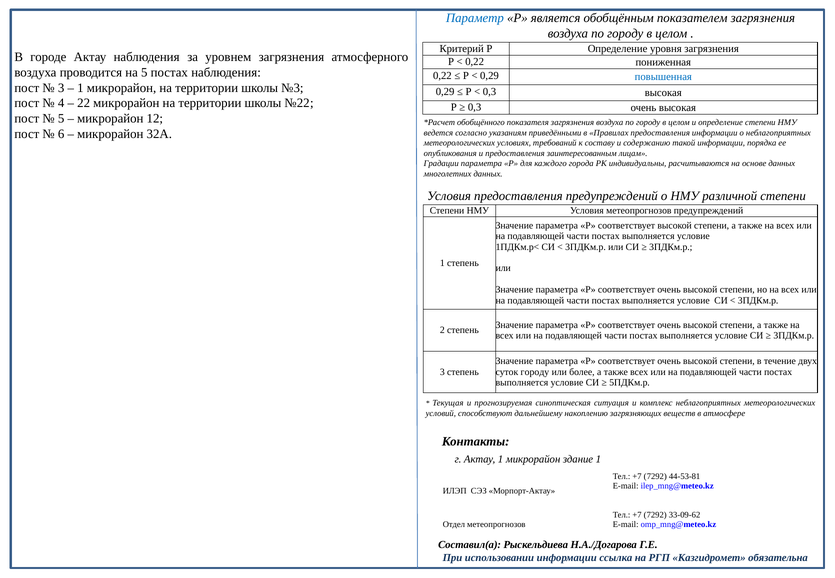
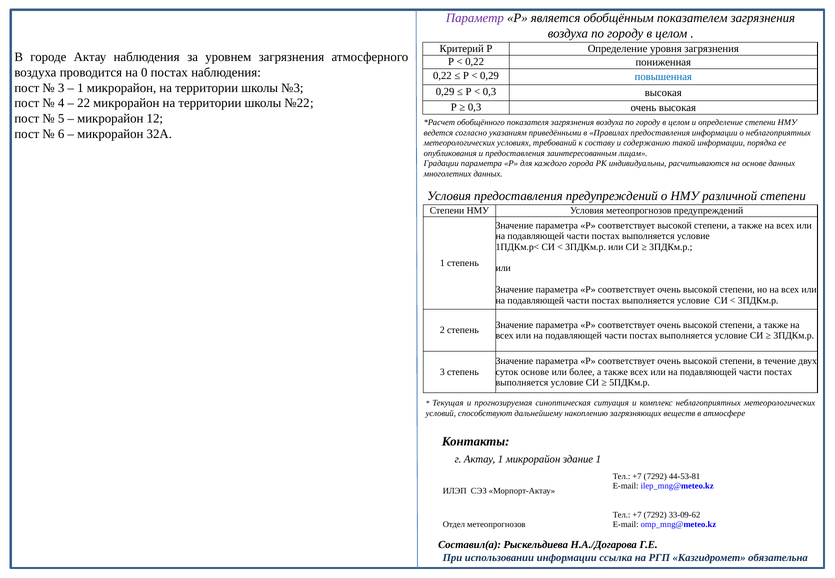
Параметр colour: blue -> purple
на 5: 5 -> 0
суток городу: городу -> основе
